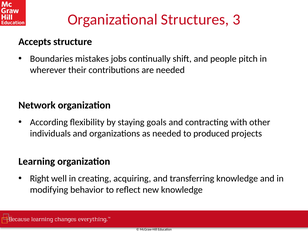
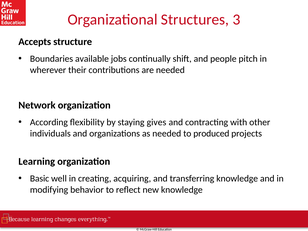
mistakes: mistakes -> available
goals: goals -> gives
Right: Right -> Basic
